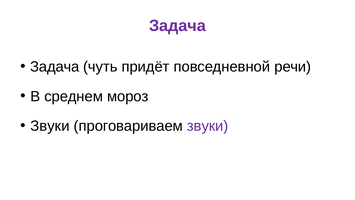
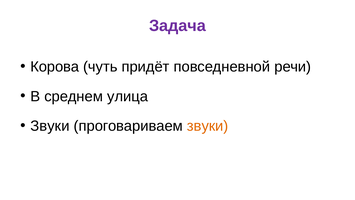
Задача at (55, 67): Задача -> Корова
мороз: мороз -> улица
звуки at (208, 126) colour: purple -> orange
